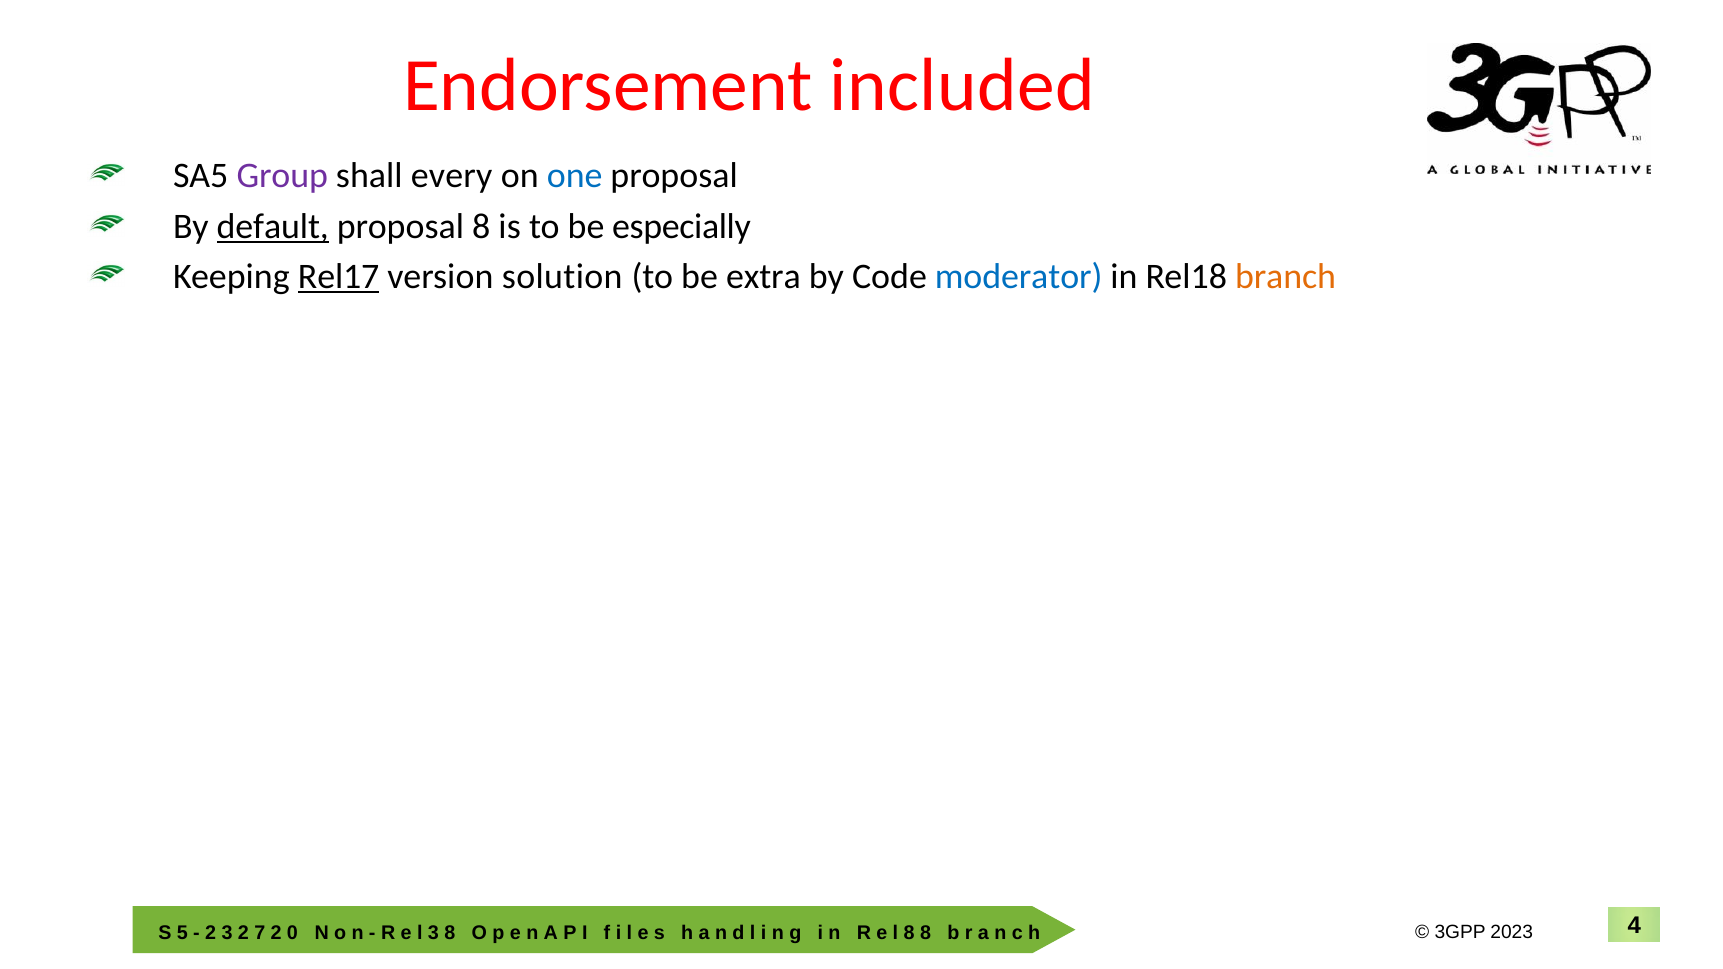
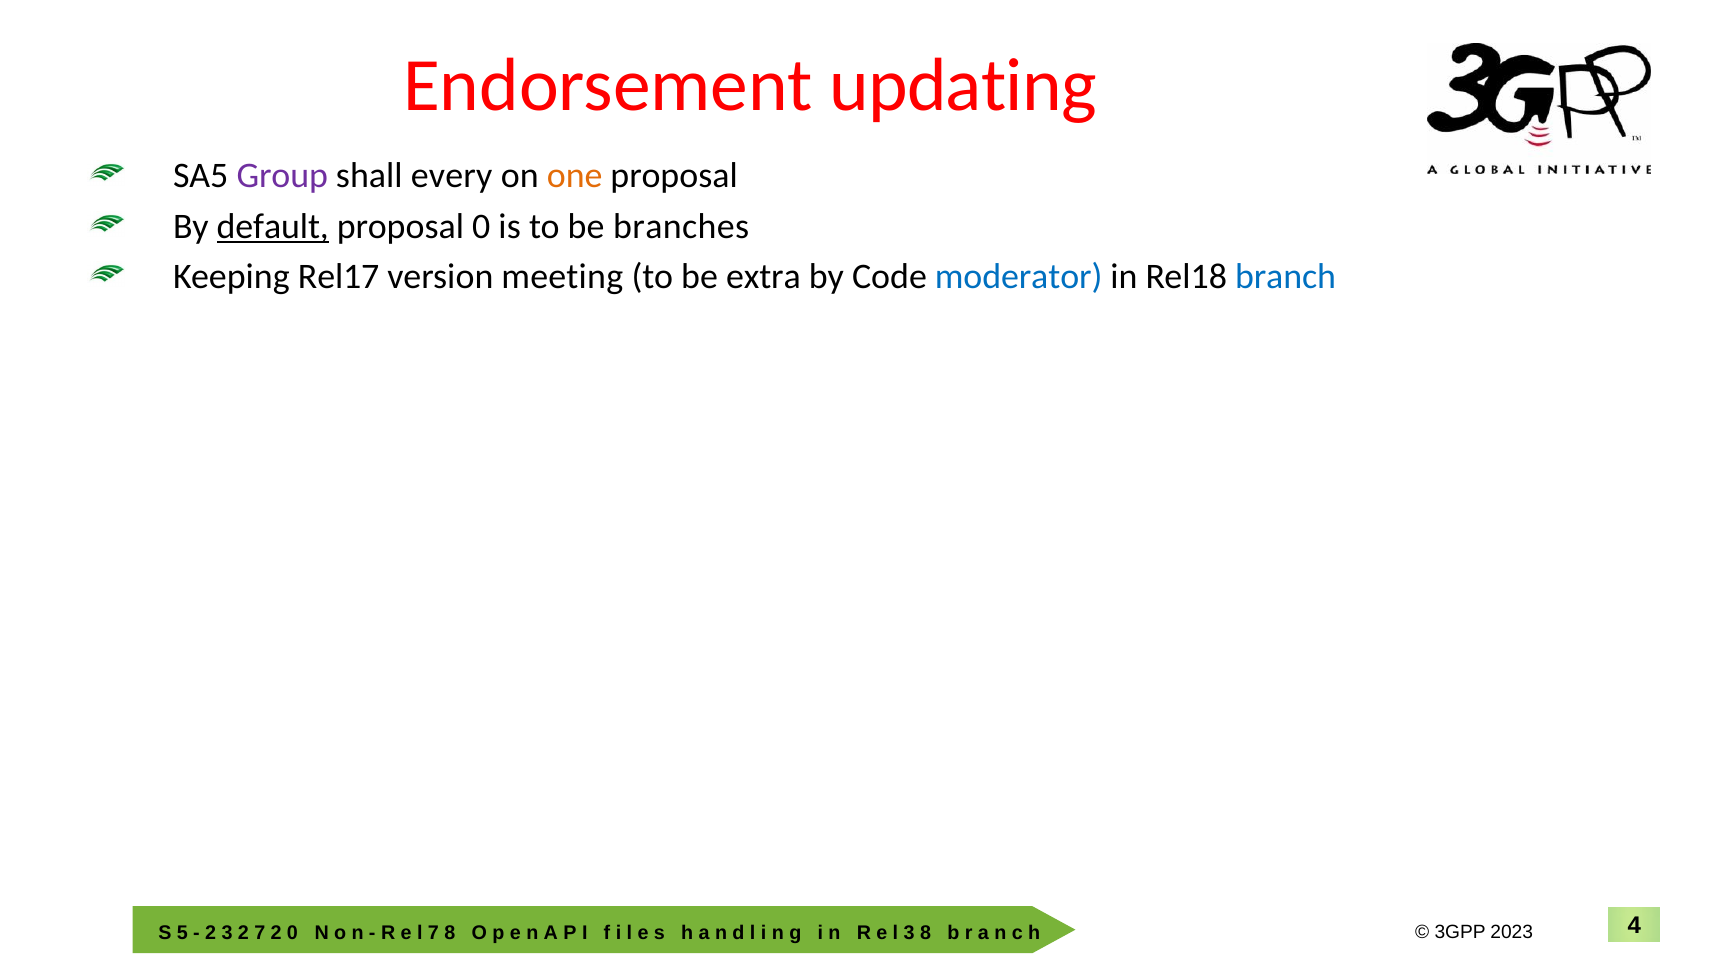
included: included -> updating
one colour: blue -> orange
proposal 8: 8 -> 0
especially: especially -> branches
Rel17 underline: present -> none
solution: solution -> meeting
branch colour: orange -> blue
3 at (433, 933): 3 -> 7
8 at (909, 933): 8 -> 3
